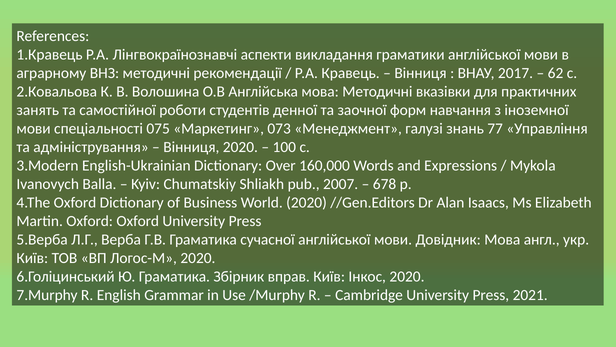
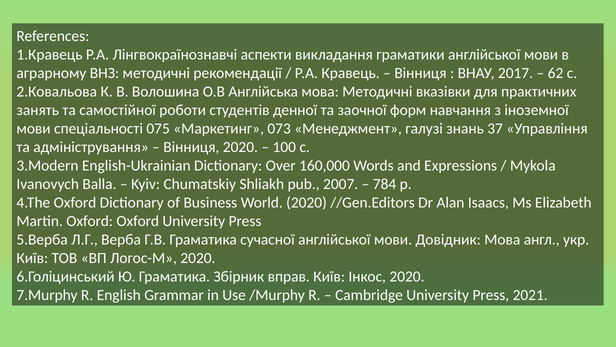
77: 77 -> 37
678: 678 -> 784
